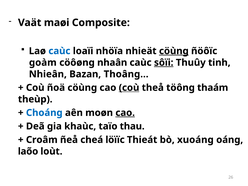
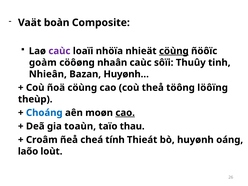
maøi: maøi -> boàn
caùc at (59, 51) colour: blue -> purple
sôïi underline: present -> none
Thoâng…: Thoâng… -> Huyønh…
coù at (129, 88) underline: present -> none
thaám: thaám -> löôïng
khaùc: khaùc -> toaùn
löïïc: löïïc -> tính
xuoáng: xuoáng -> huyønh
